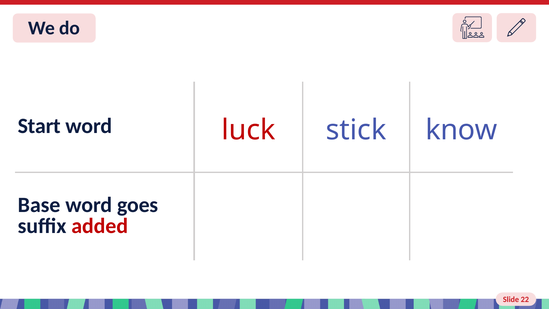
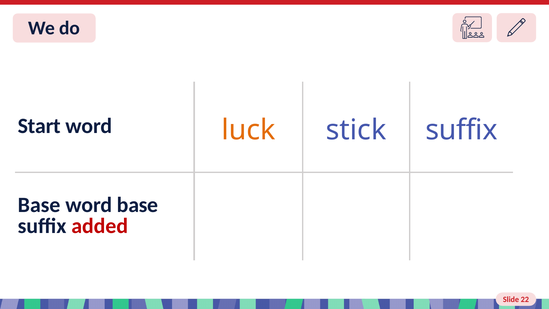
luck colour: red -> orange
stick know: know -> suffix
word goes: goes -> base
